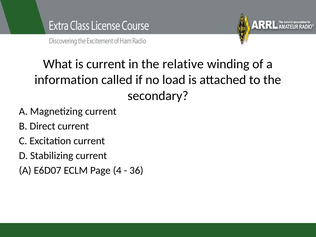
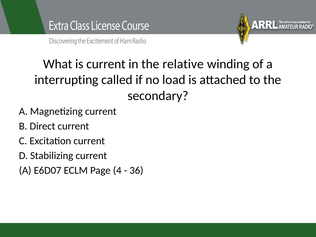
information: information -> interrupting
